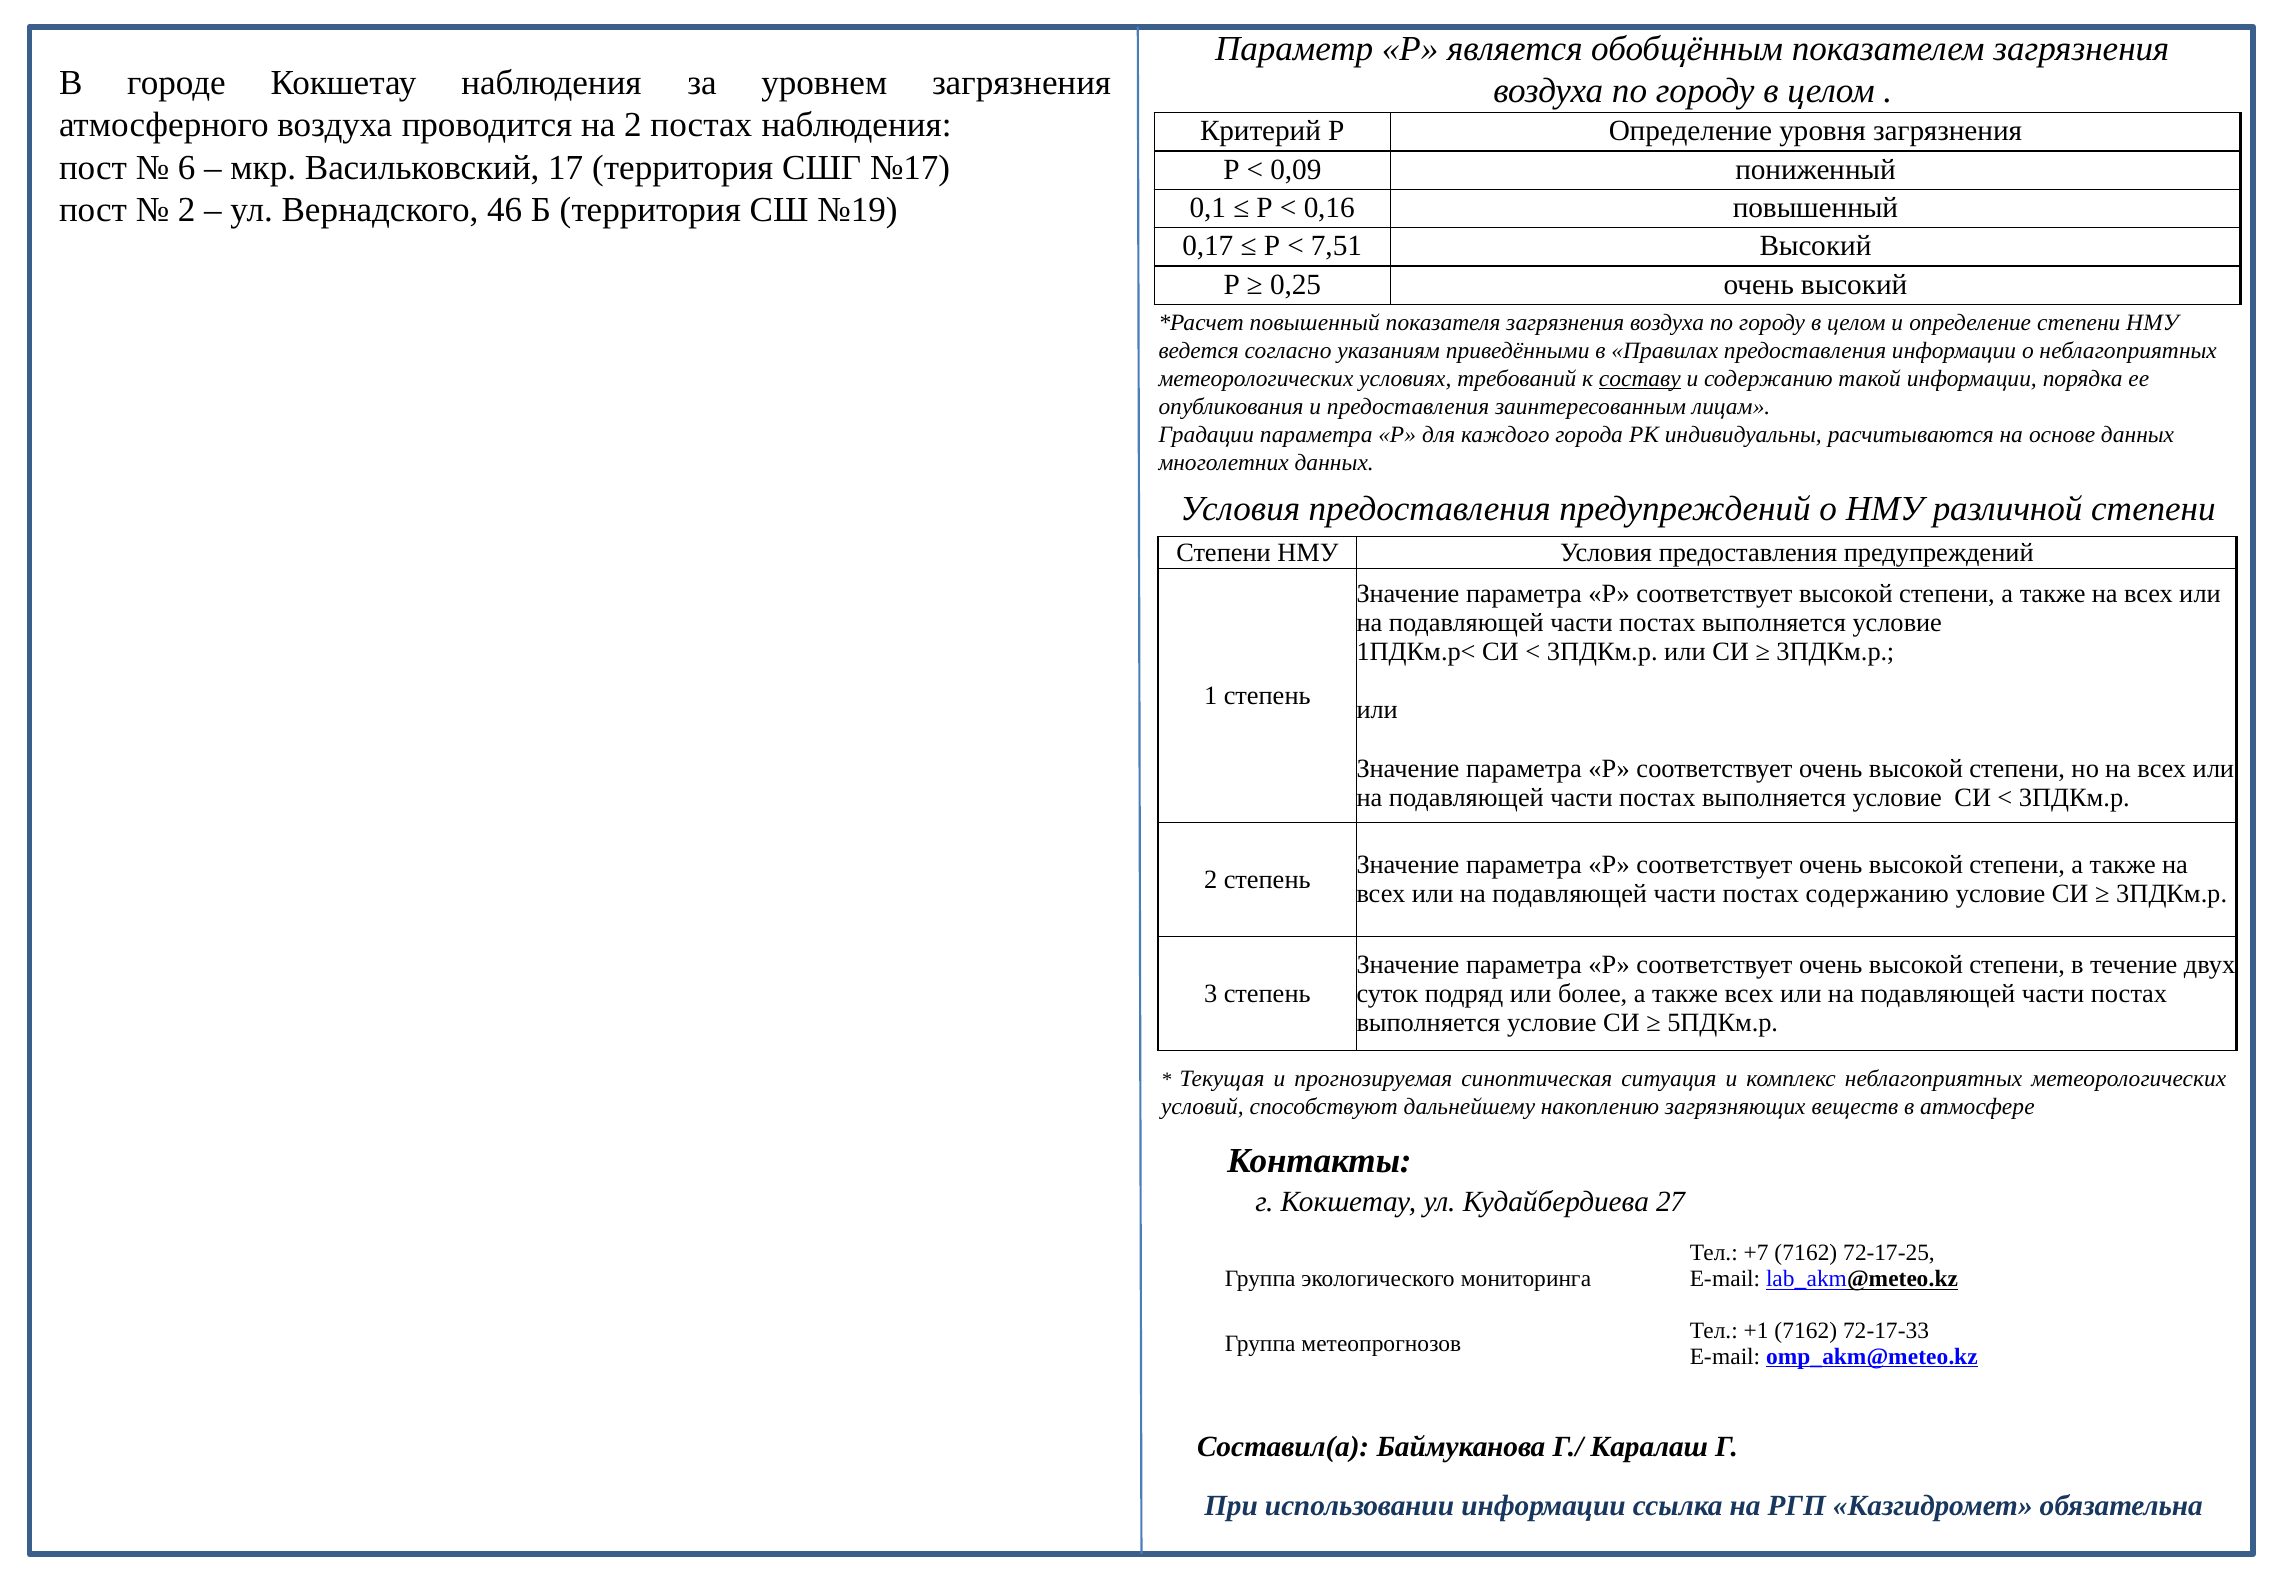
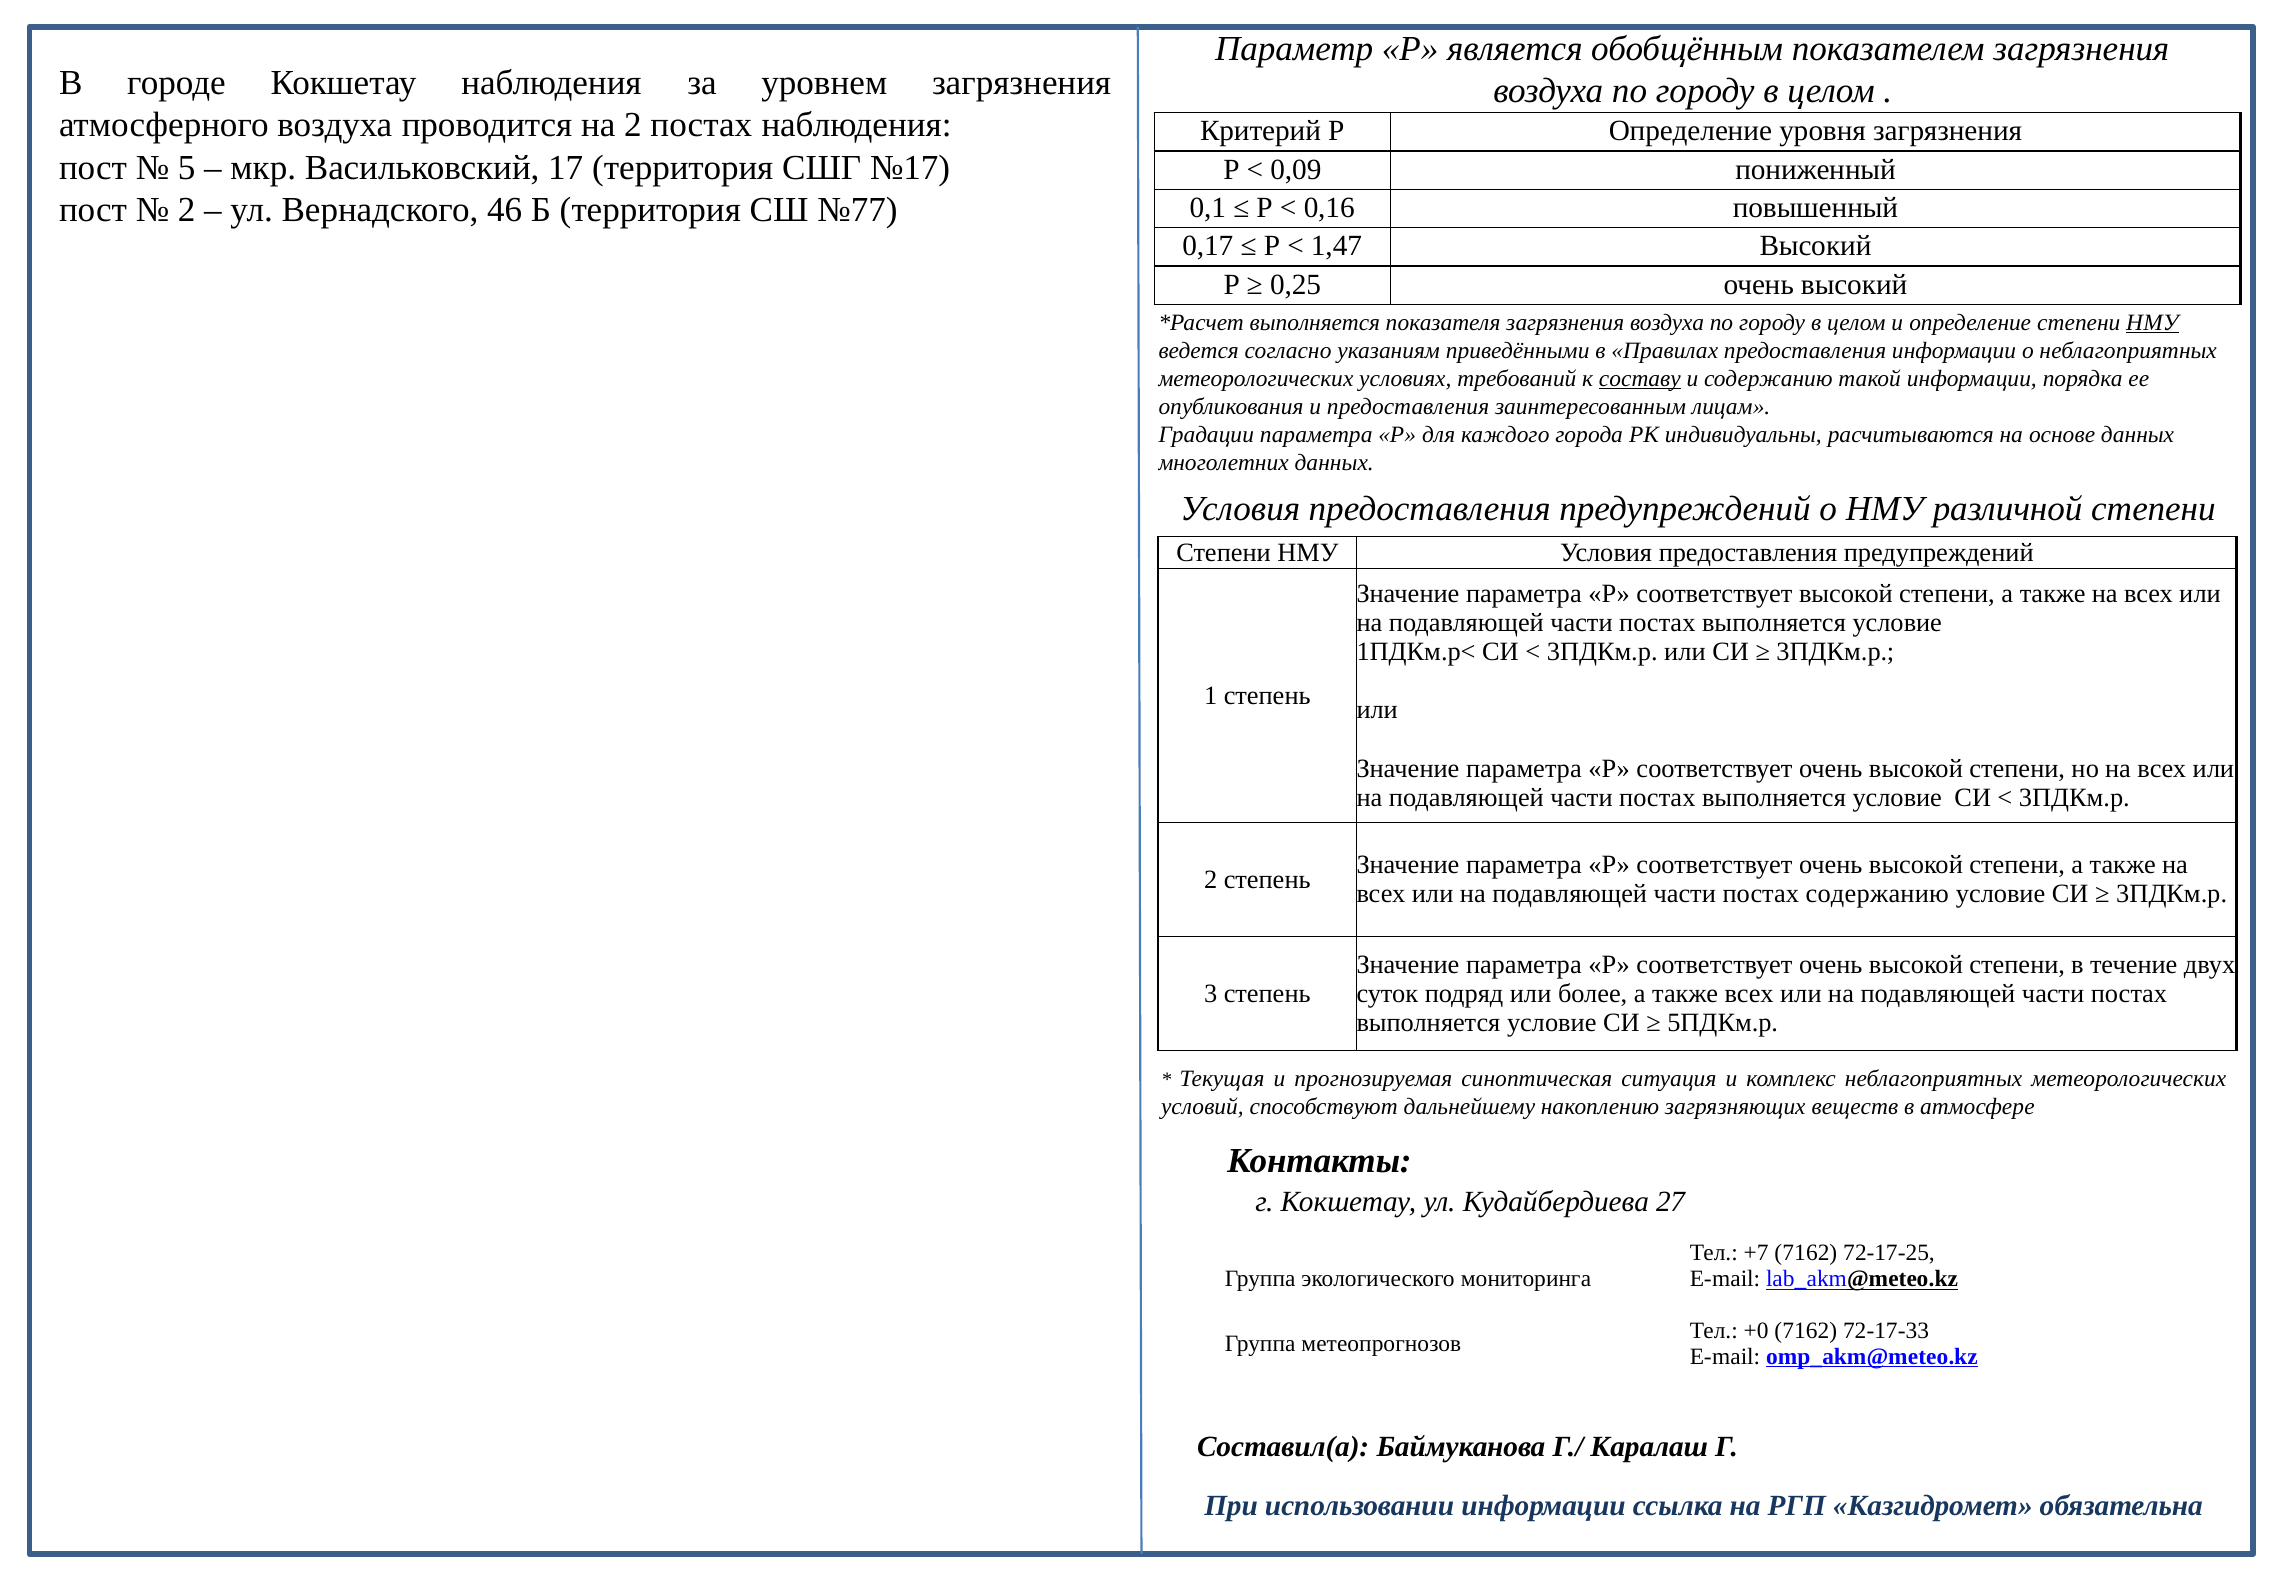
6: 6 -> 5
№19: №19 -> №77
7,51: 7,51 -> 1,47
повышенный at (1315, 322): повышенный -> выполняется
НМУ at (2152, 322) underline: none -> present
+1: +1 -> +0
